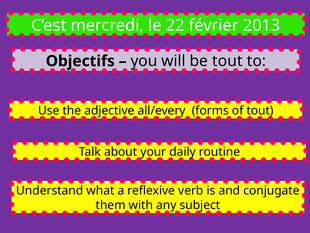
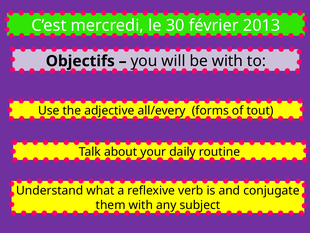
22: 22 -> 30
be tout: tout -> with
